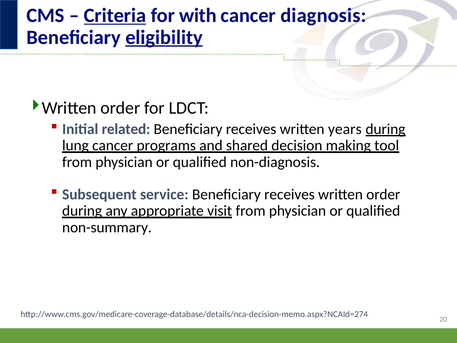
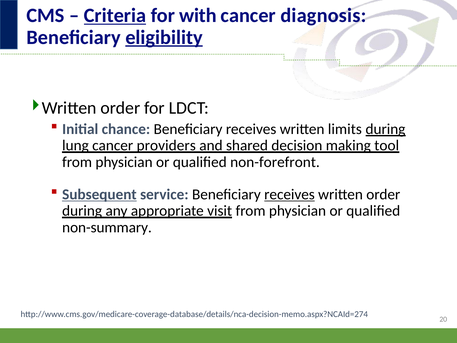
related: related -> chance
years: years -> limits
programs: programs -> providers
non-diagnosis: non-diagnosis -> non-forefront
Subsequent underline: none -> present
receives at (289, 194) underline: none -> present
